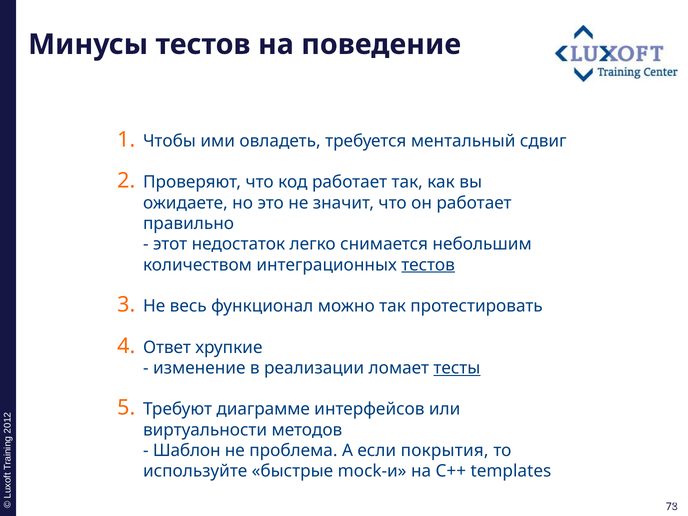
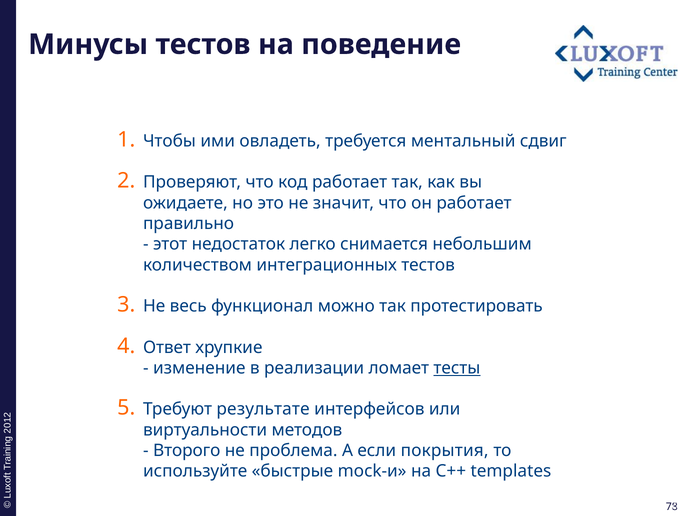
тестов at (428, 265) underline: present -> none
диаграмме: диаграмме -> результате
Шаблон: Шаблон -> Второго
